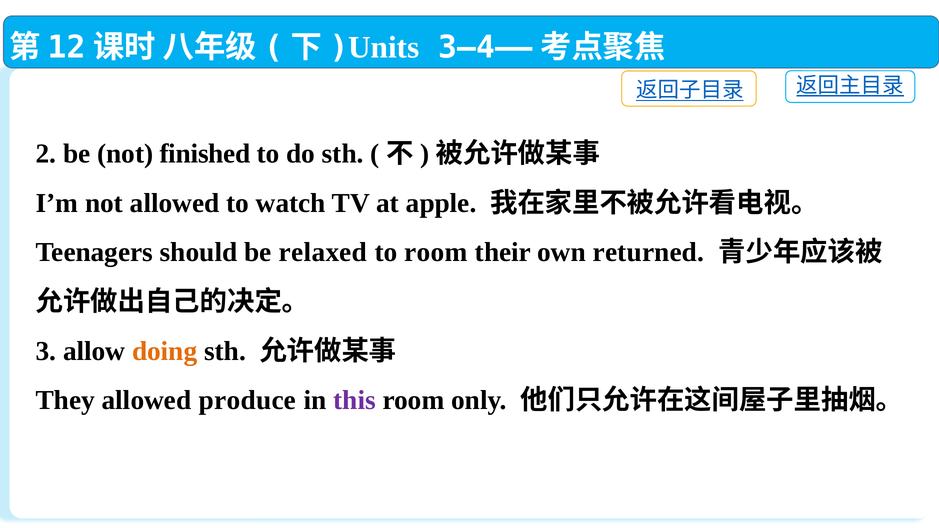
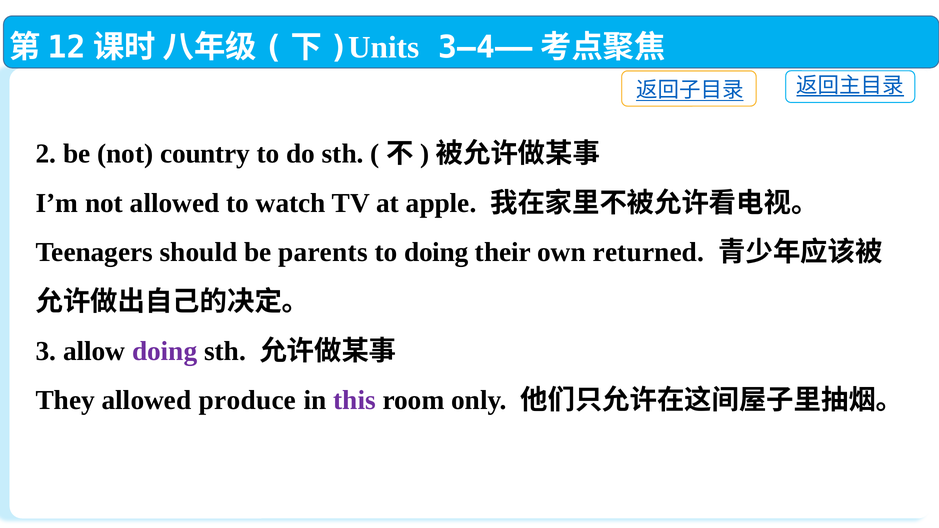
finished: finished -> country
relaxed: relaxed -> parents
to room: room -> doing
doing at (165, 351) colour: orange -> purple
